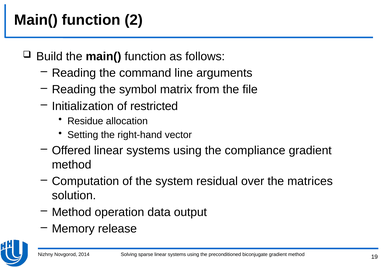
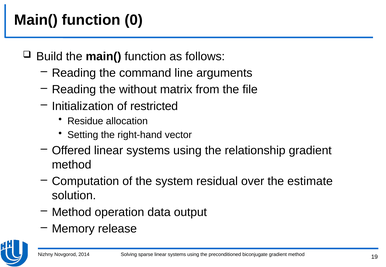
2: 2 -> 0
symbol: symbol -> without
compliance: compliance -> relationship
matrices: matrices -> estimate
